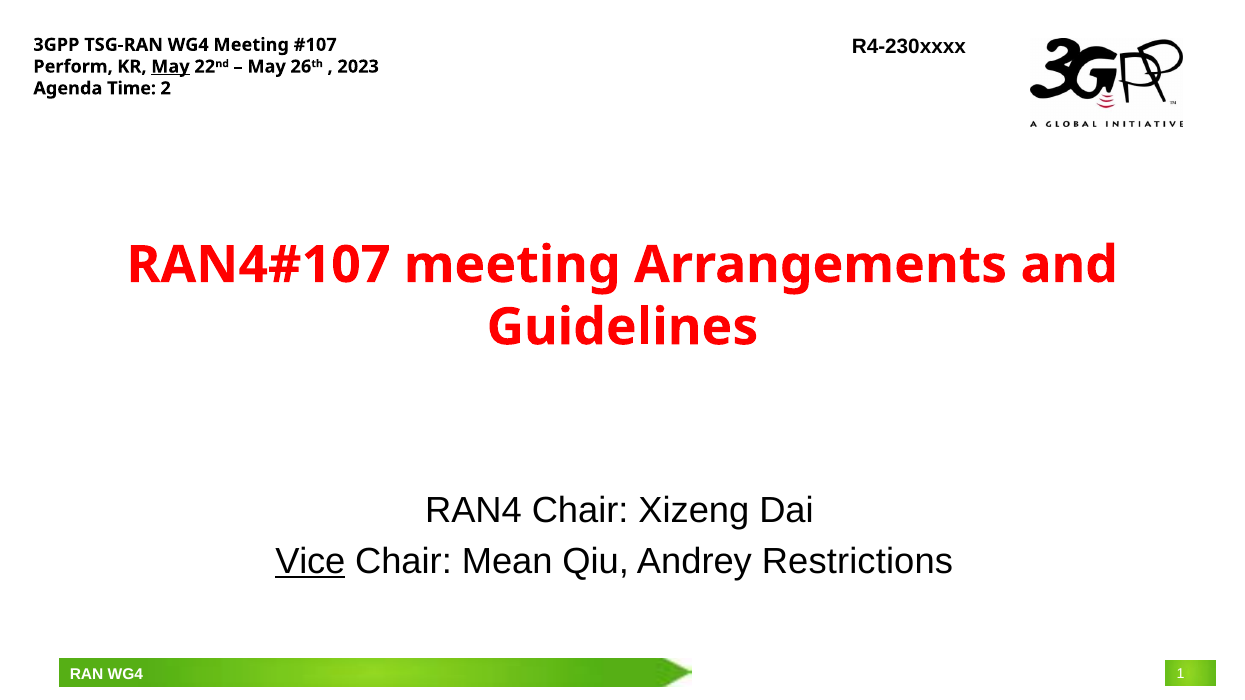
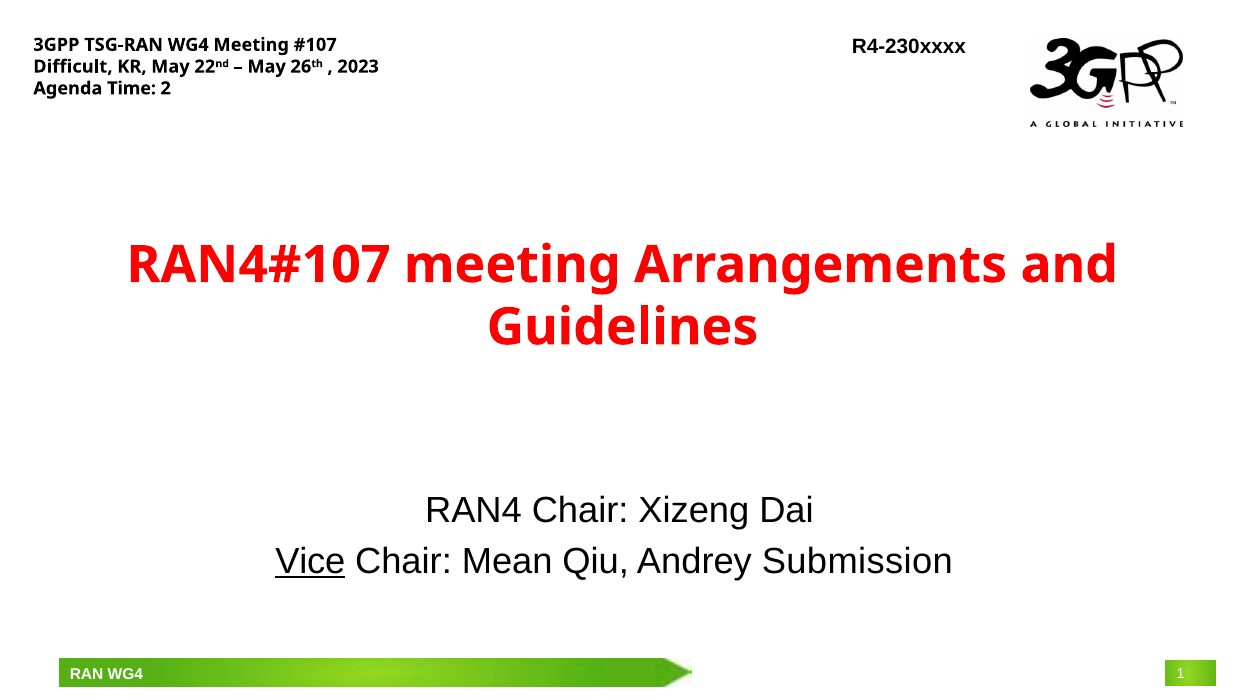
Perform: Perform -> Difficult
May at (170, 67) underline: present -> none
Restrictions: Restrictions -> Submission
